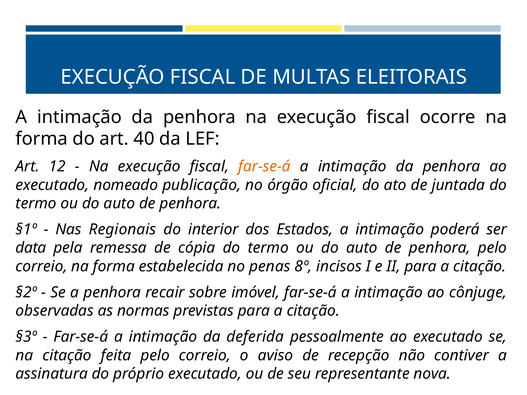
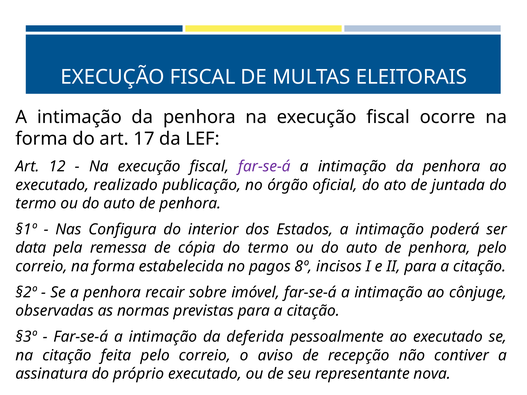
40: 40 -> 17
far-se-á at (264, 167) colour: orange -> purple
nomeado: nomeado -> realizado
Regionais: Regionais -> Configura
penas: penas -> pagos
